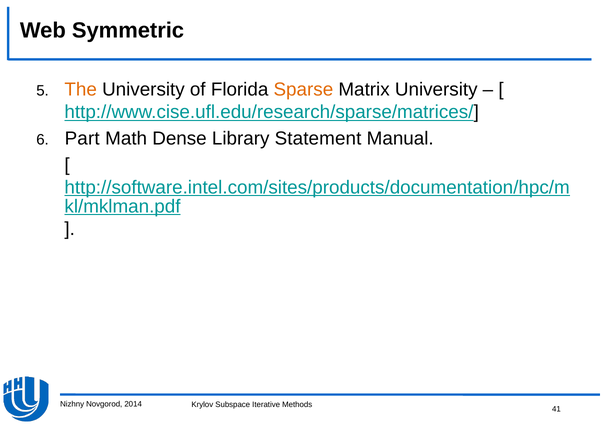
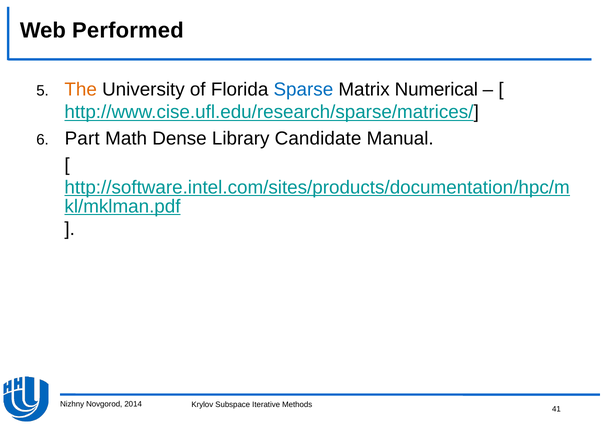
Symmetric: Symmetric -> Performed
Sparse colour: orange -> blue
Matrix University: University -> Numerical
Statement: Statement -> Candidate
